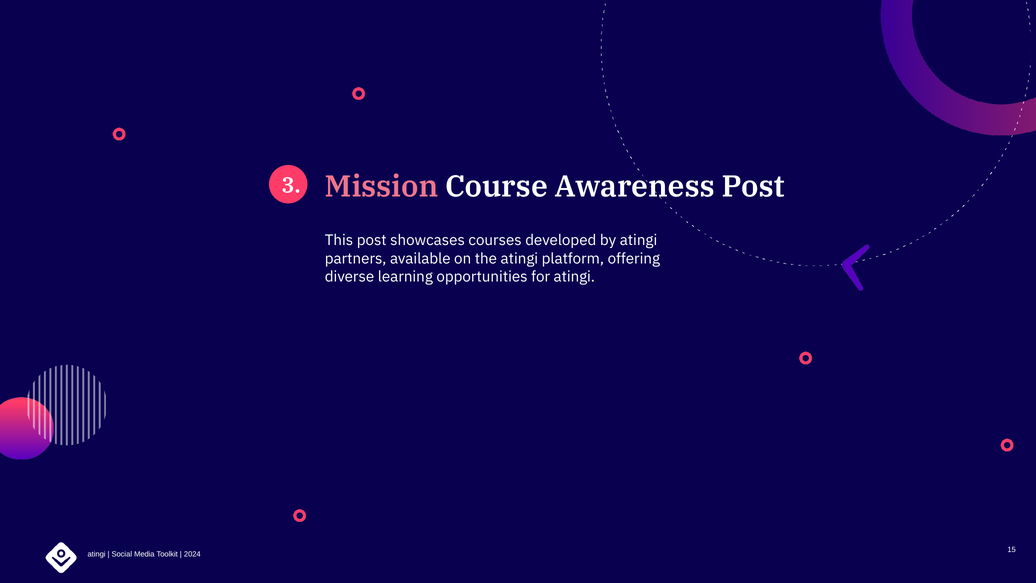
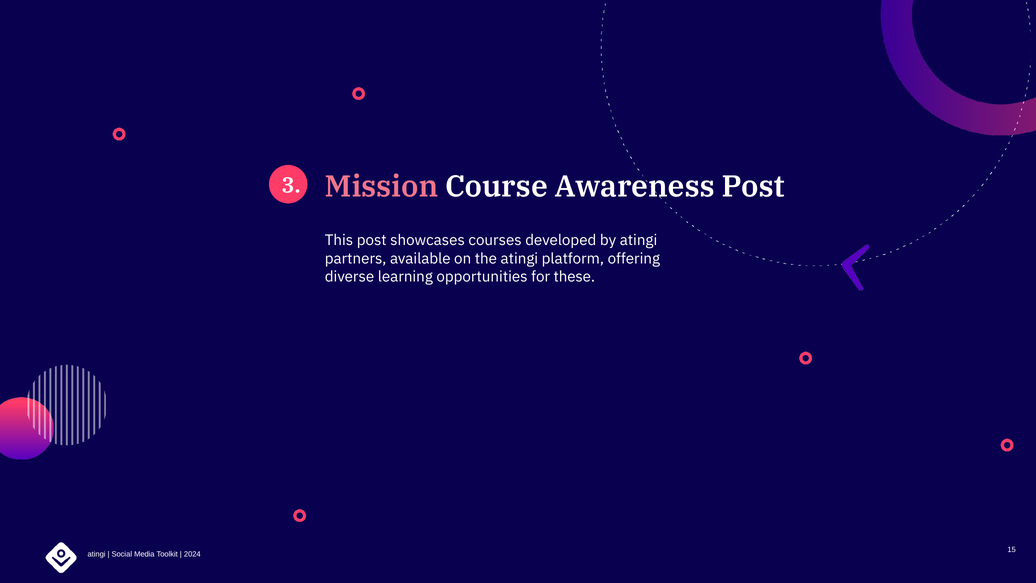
for atingi: atingi -> these
